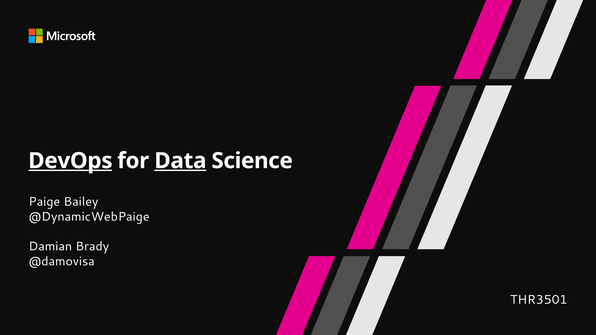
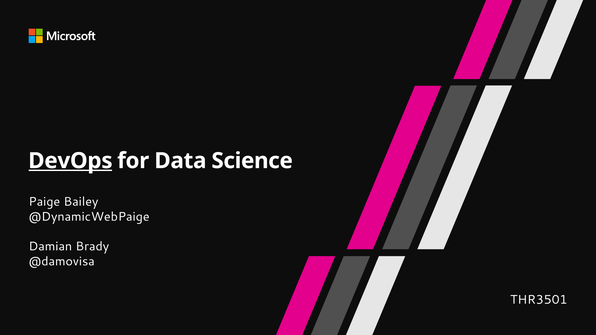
Data underline: present -> none
